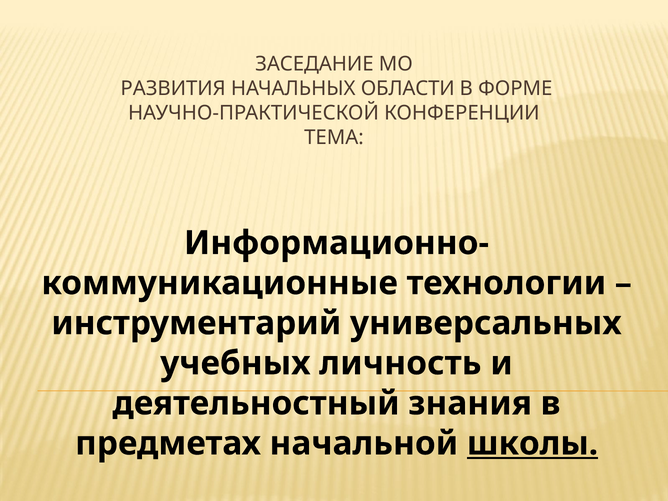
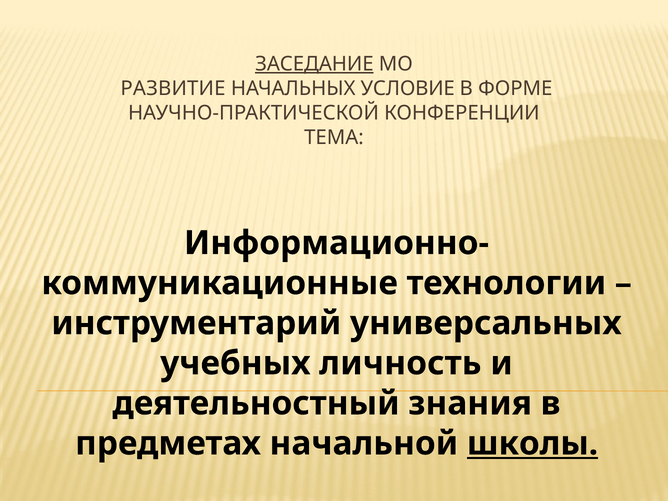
ЗАСЕДАНИЕ underline: none -> present
РАЗВИТИЯ: РАЗВИТИЯ -> РАЗВИТИЕ
ОБЛАСТИ: ОБЛАСТИ -> УСЛОВИЕ
